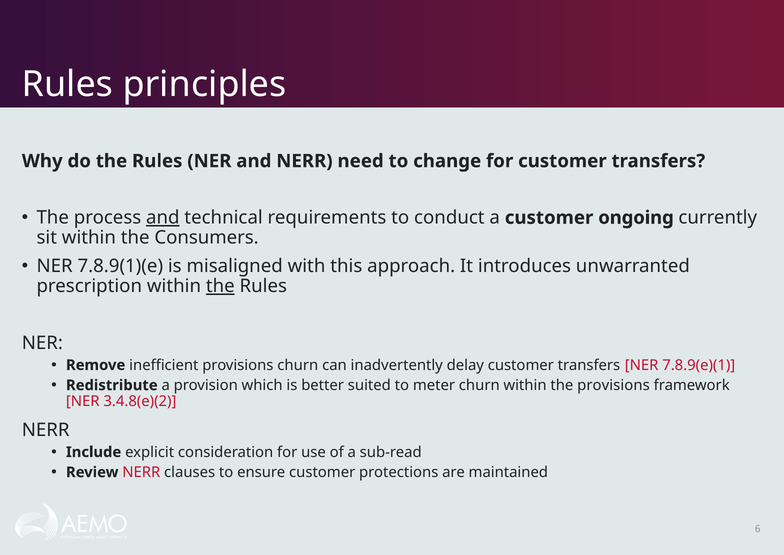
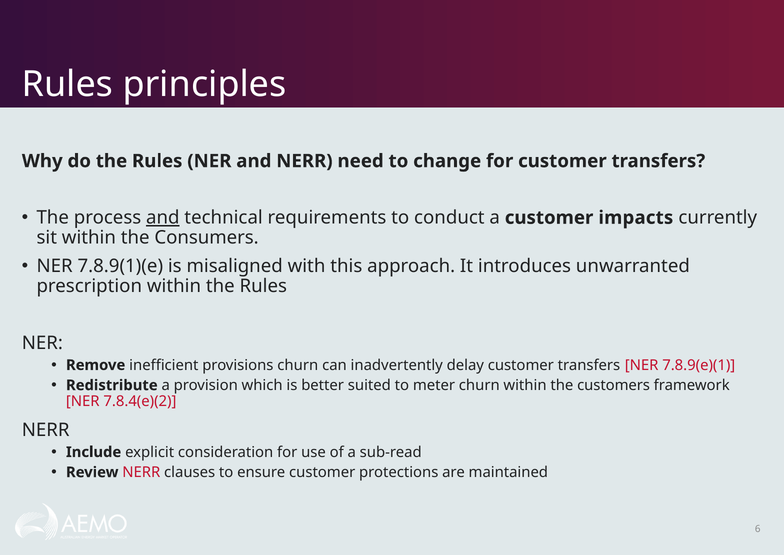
ongoing: ongoing -> impacts
the at (220, 286) underline: present -> none
the provisions: provisions -> customers
3.4.8(e)(2: 3.4.8(e)(2 -> 7.8.4(e)(2
